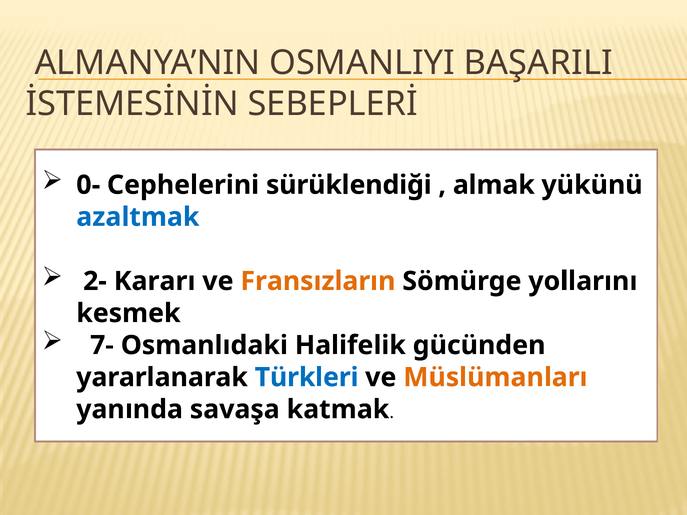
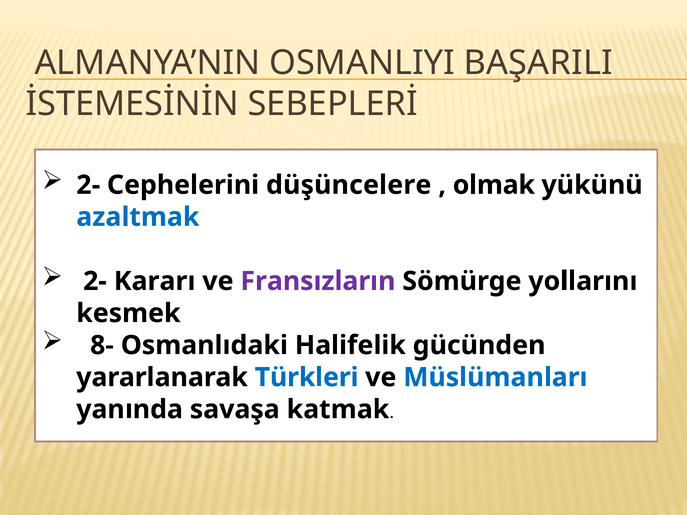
0- at (88, 185): 0- -> 2-
sürüklendiği: sürüklendiği -> düşüncelere
almak: almak -> olmak
Fransızların colour: orange -> purple
7-: 7- -> 8-
Müslümanları colour: orange -> blue
